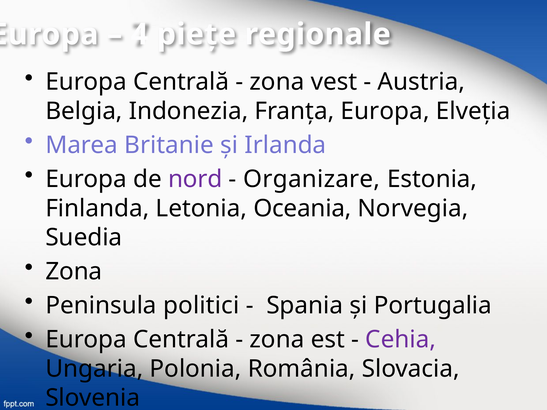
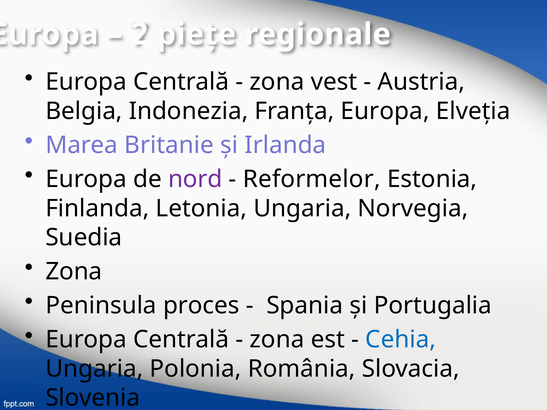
4: 4 -> 2
Organizare: Organizare -> Reformelor
Letonia Oceania: Oceania -> Ungaria
politici: politici -> proces
Cehia colour: purple -> blue
